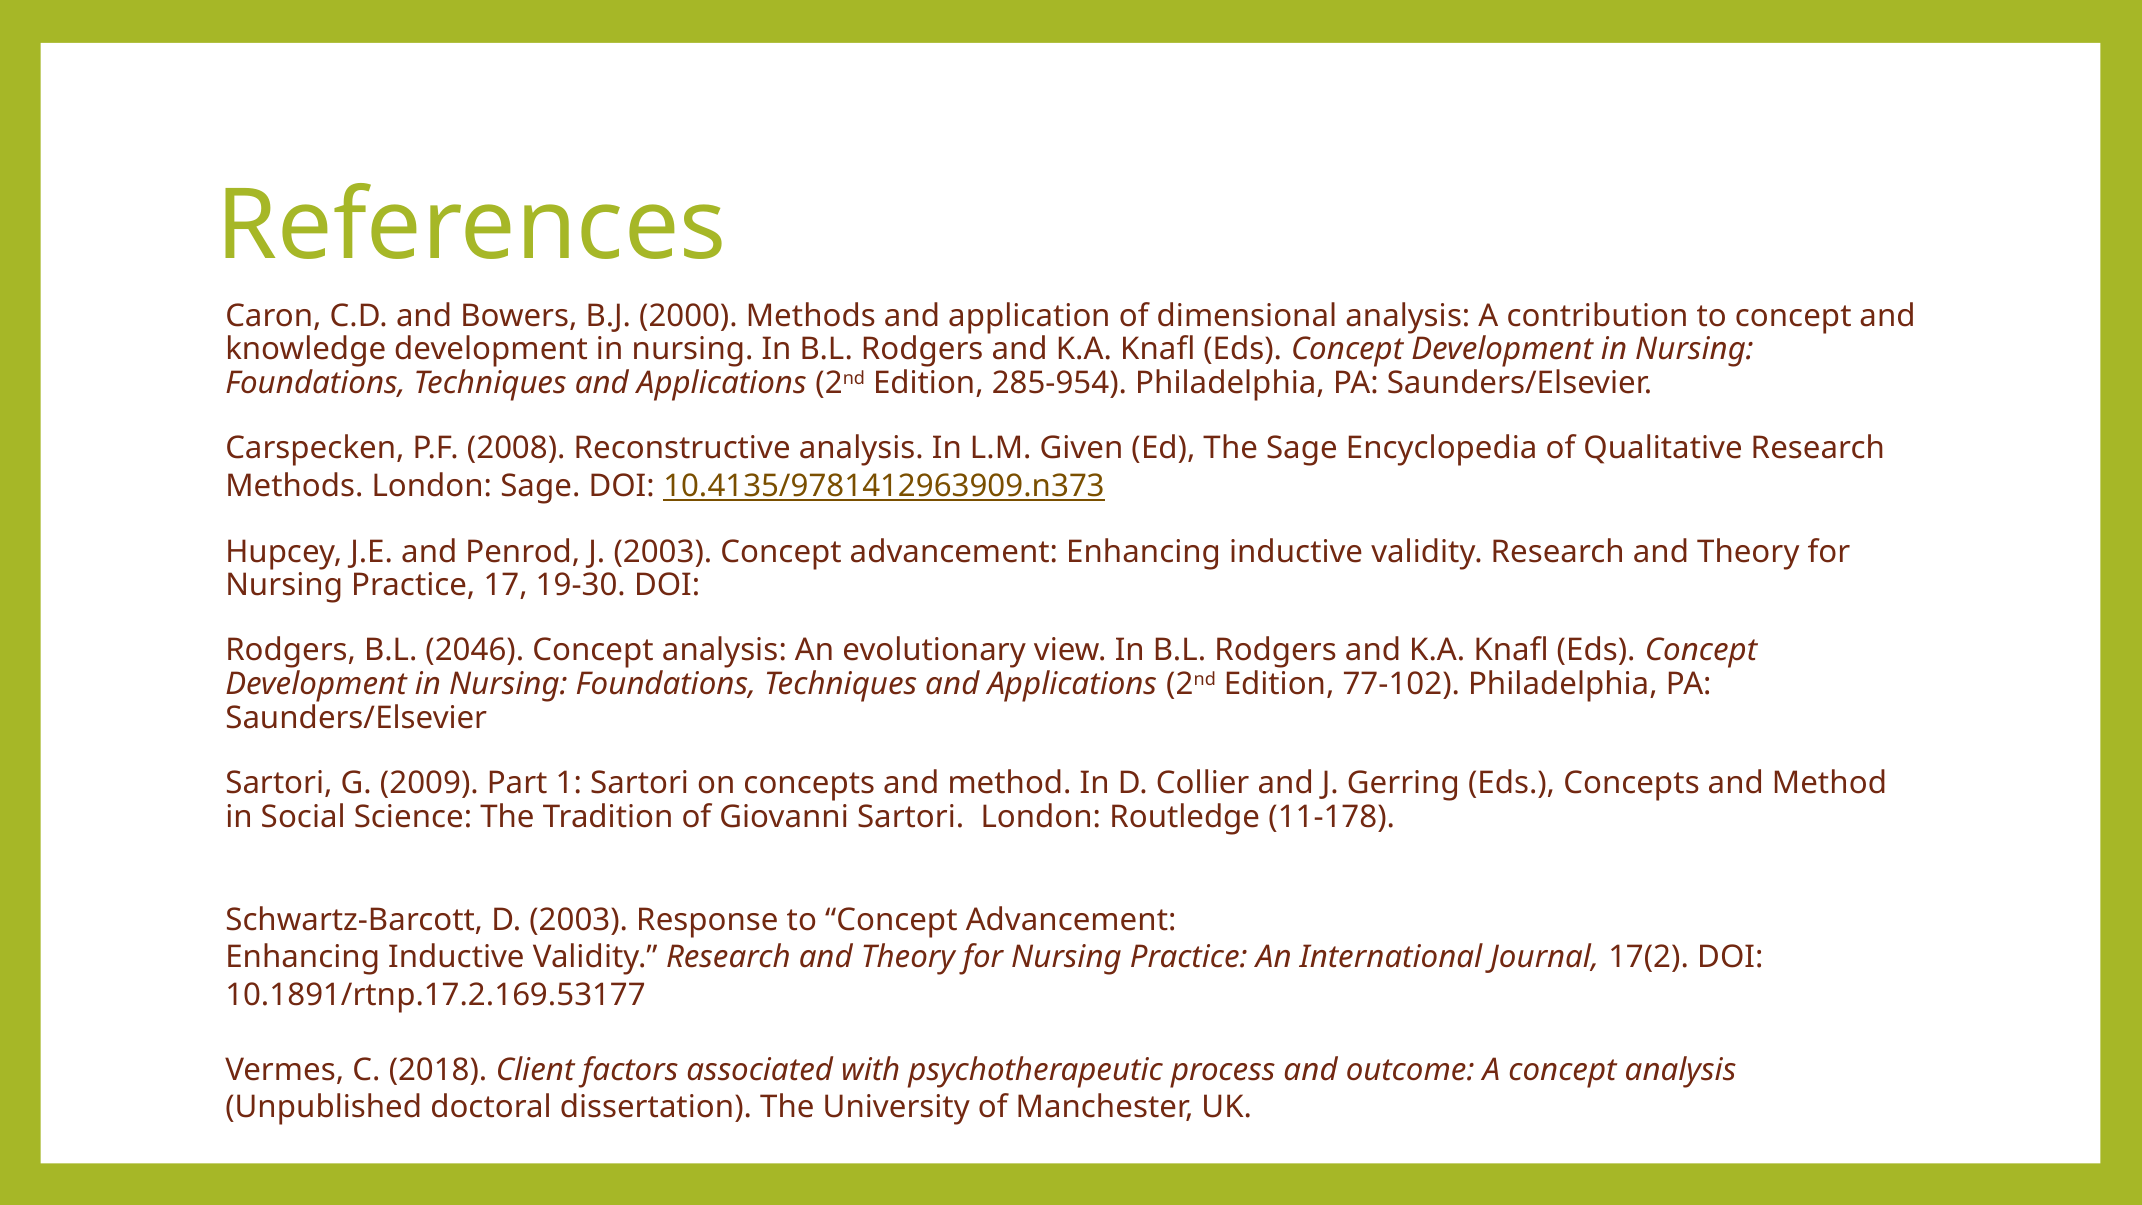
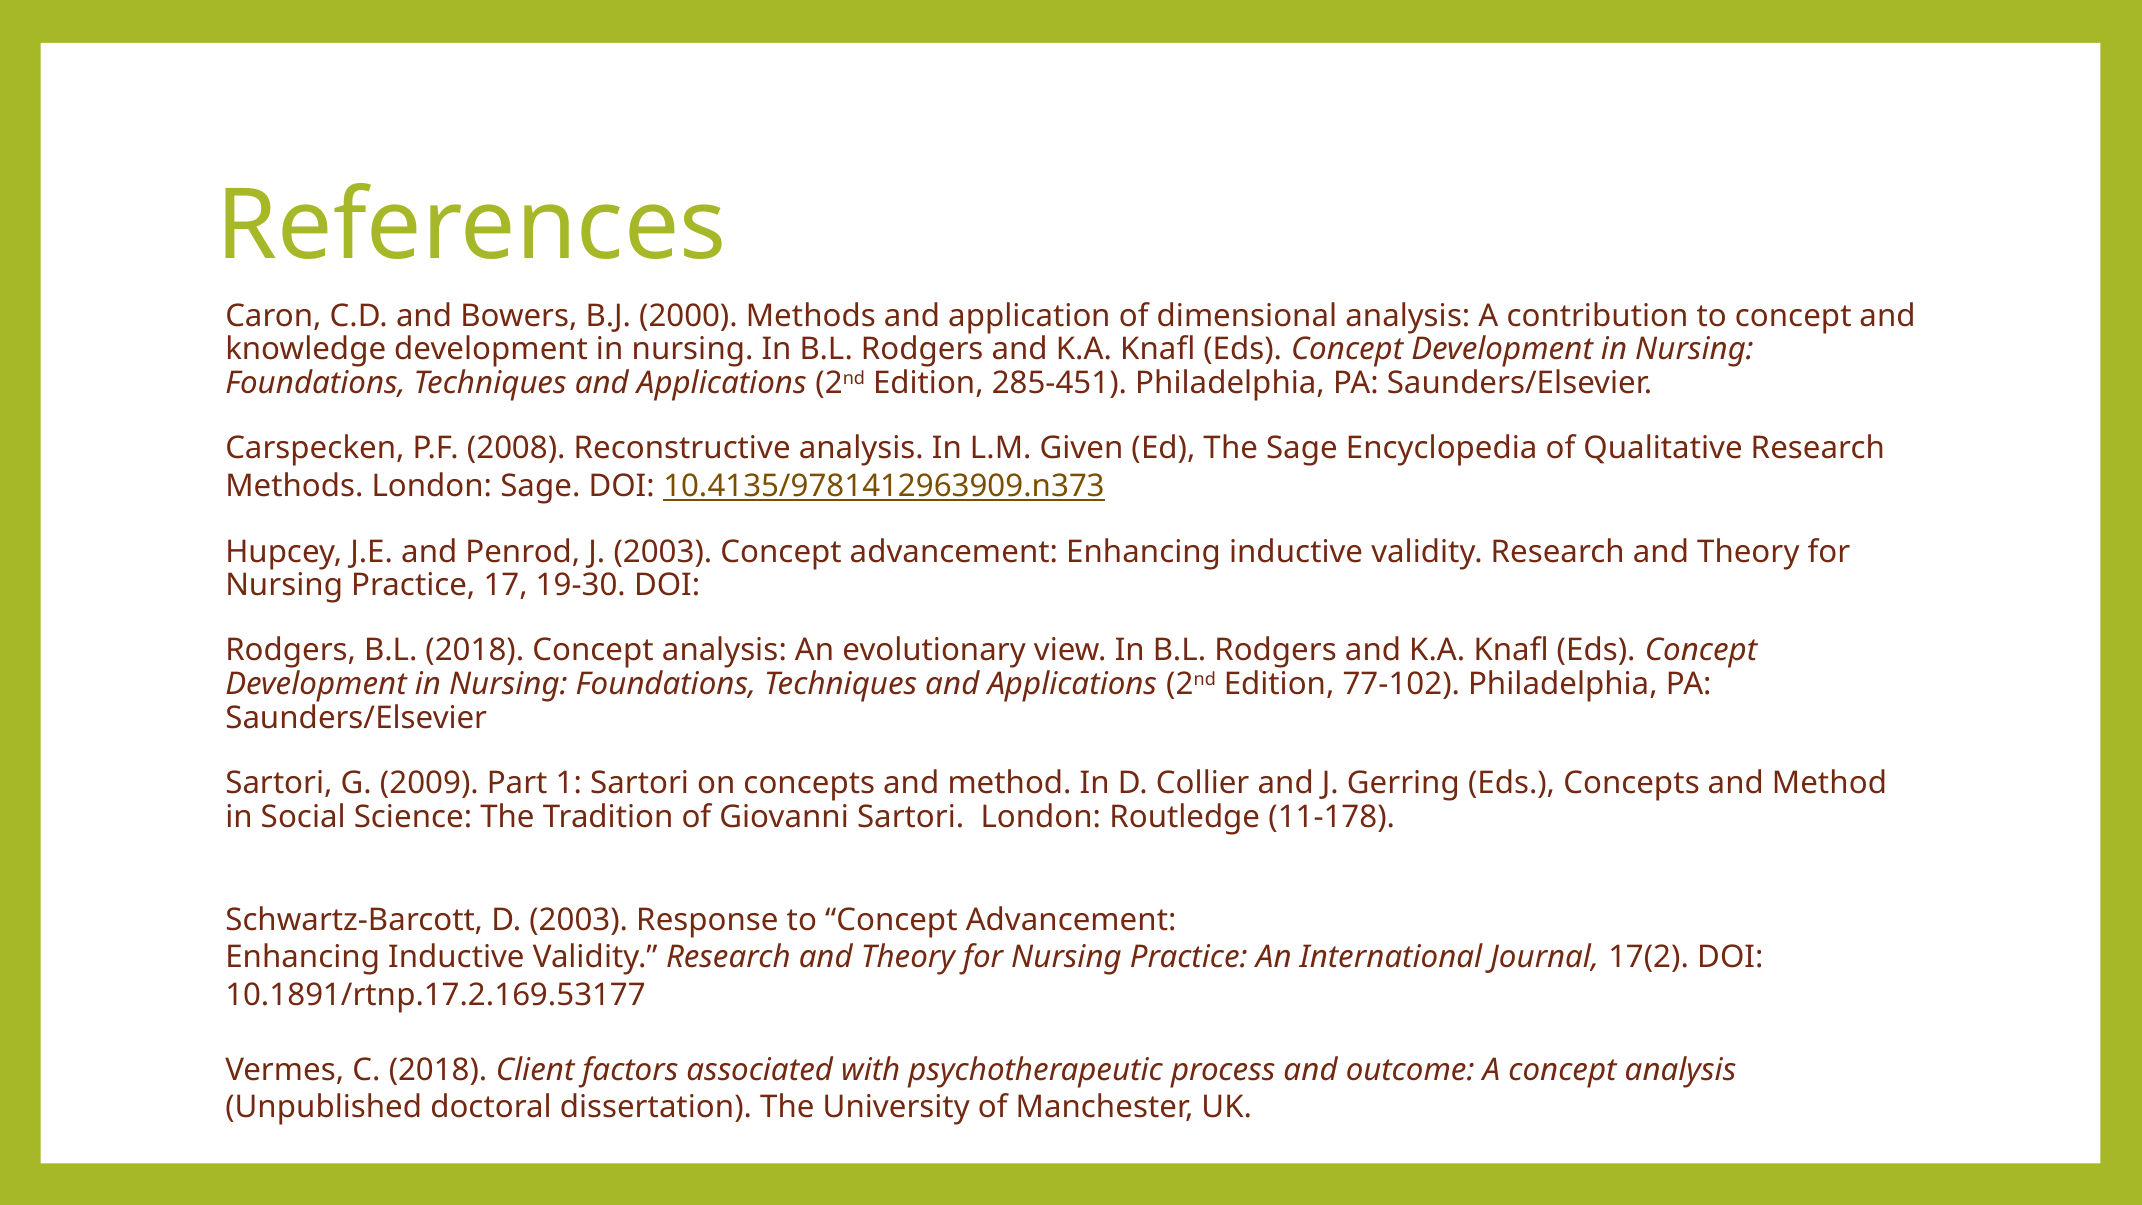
285-954: 285-954 -> 285-451
B.L 2046: 2046 -> 2018
